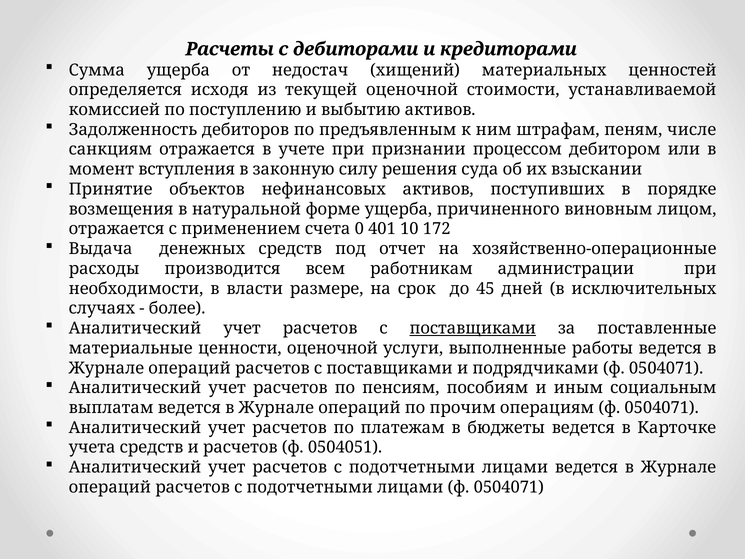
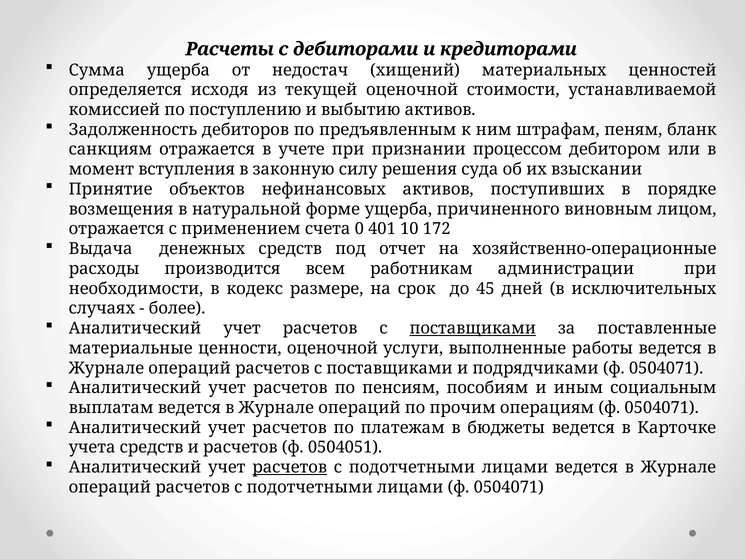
числе: числе -> бланк
власти: власти -> кодекс
расчетов at (290, 467) underline: none -> present
